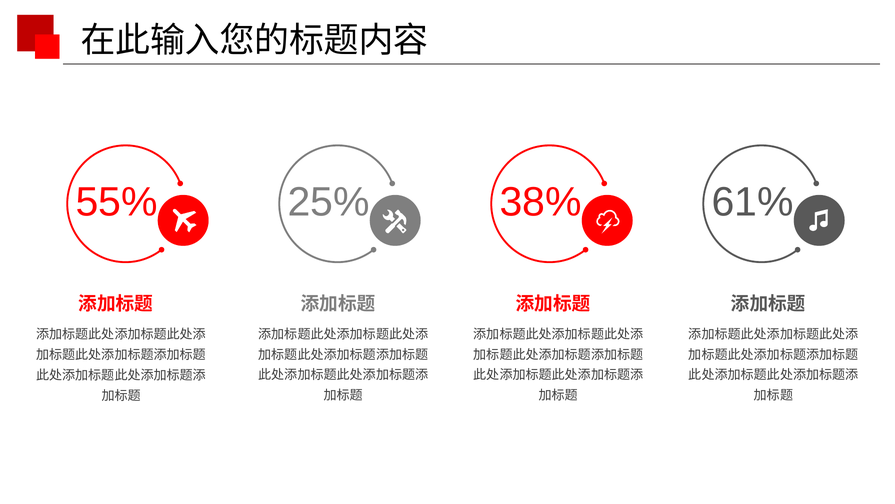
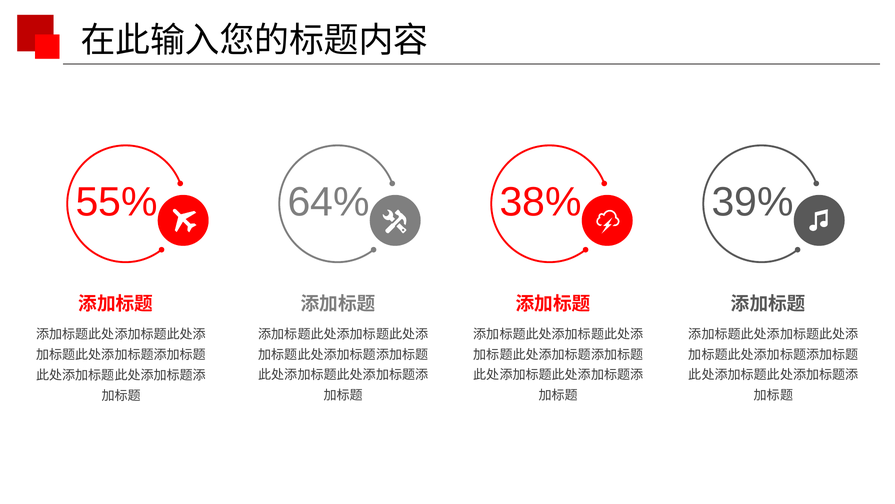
25%: 25% -> 64%
61%: 61% -> 39%
